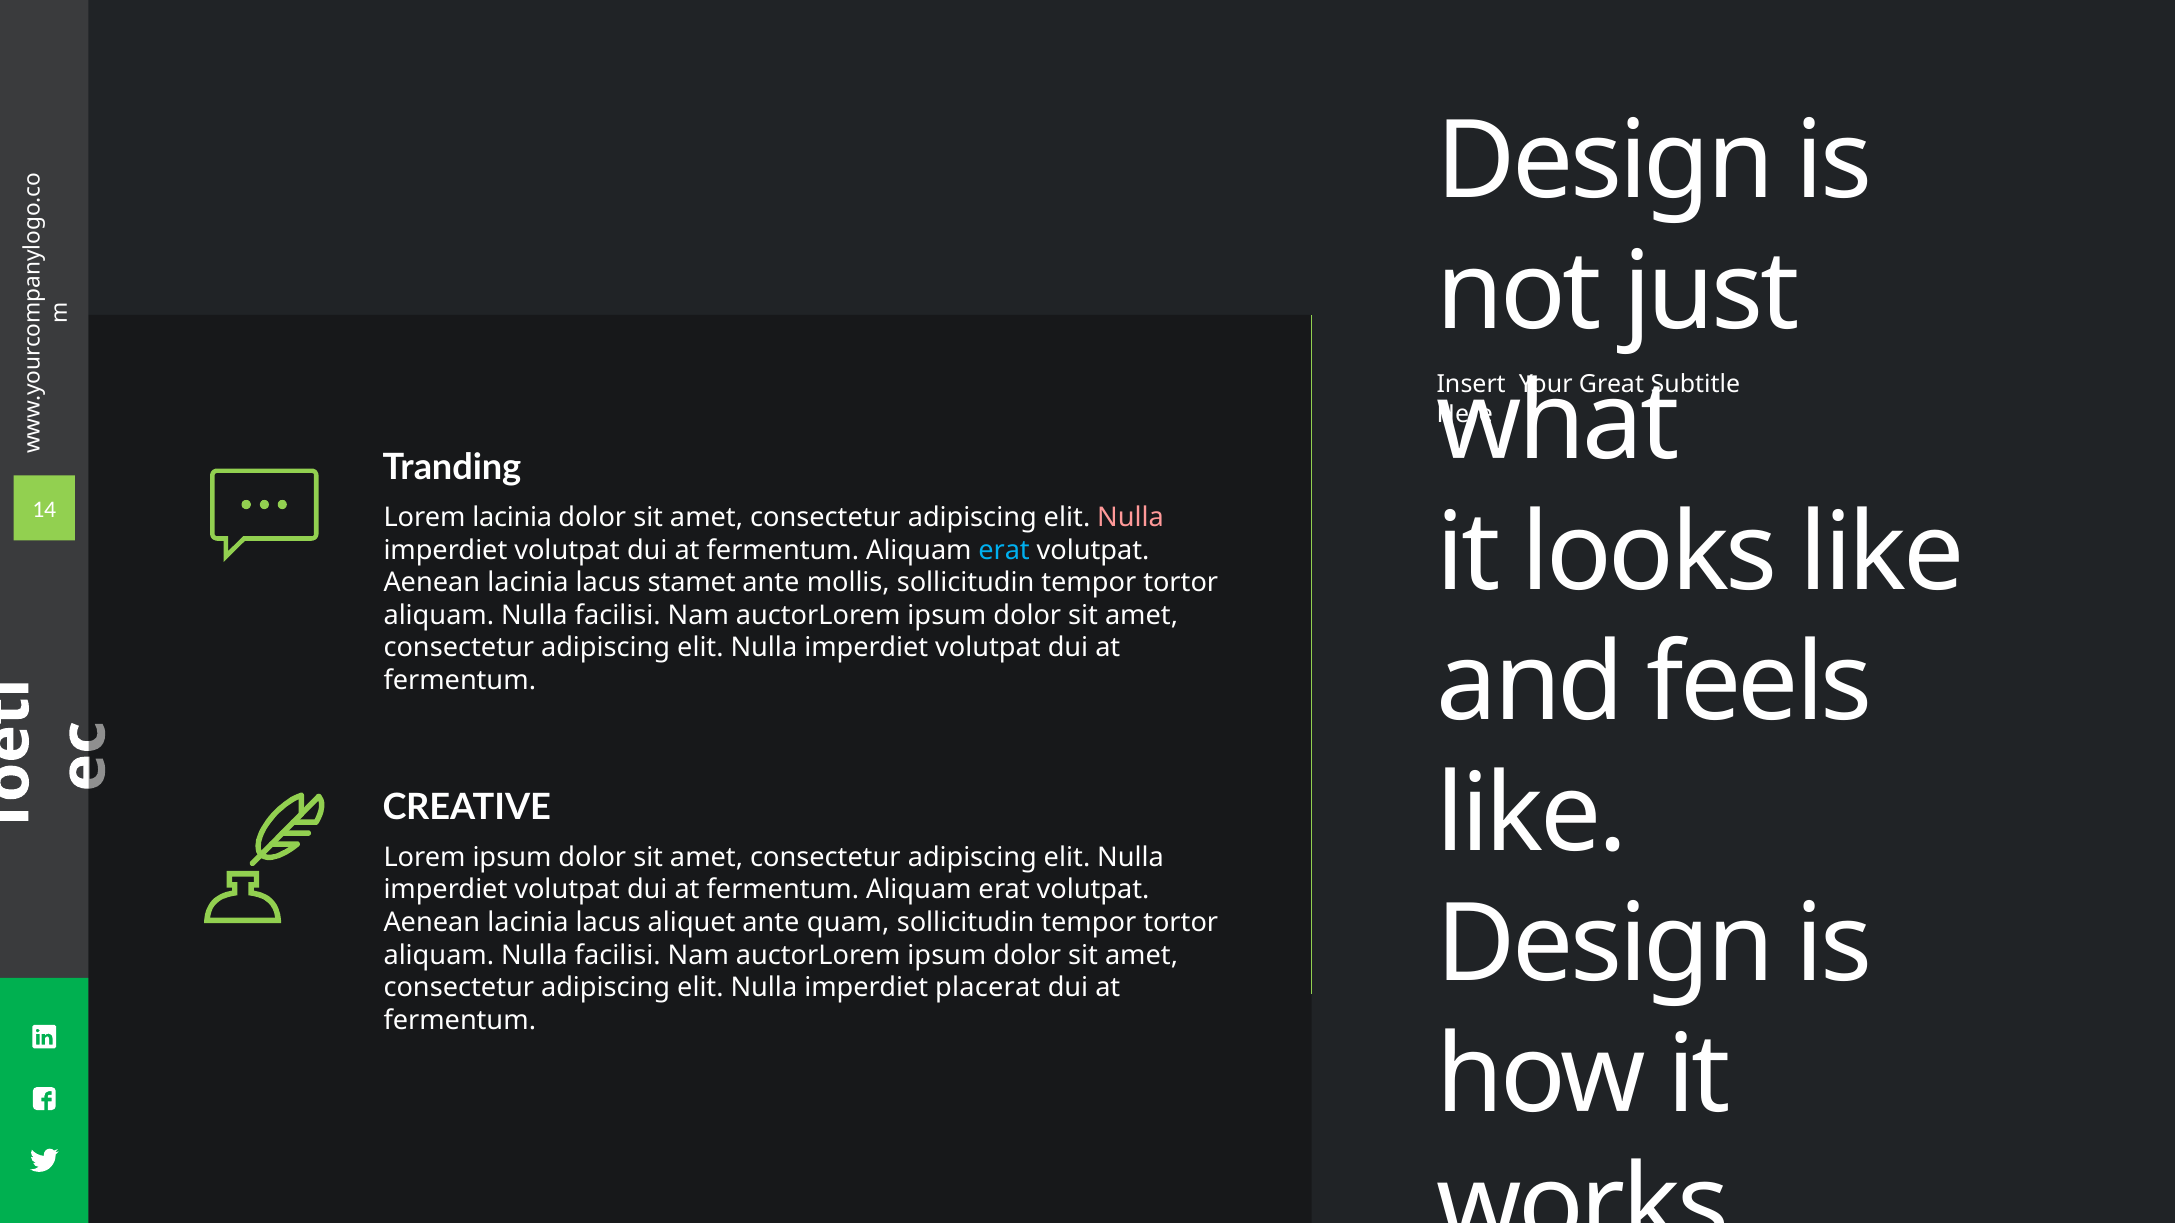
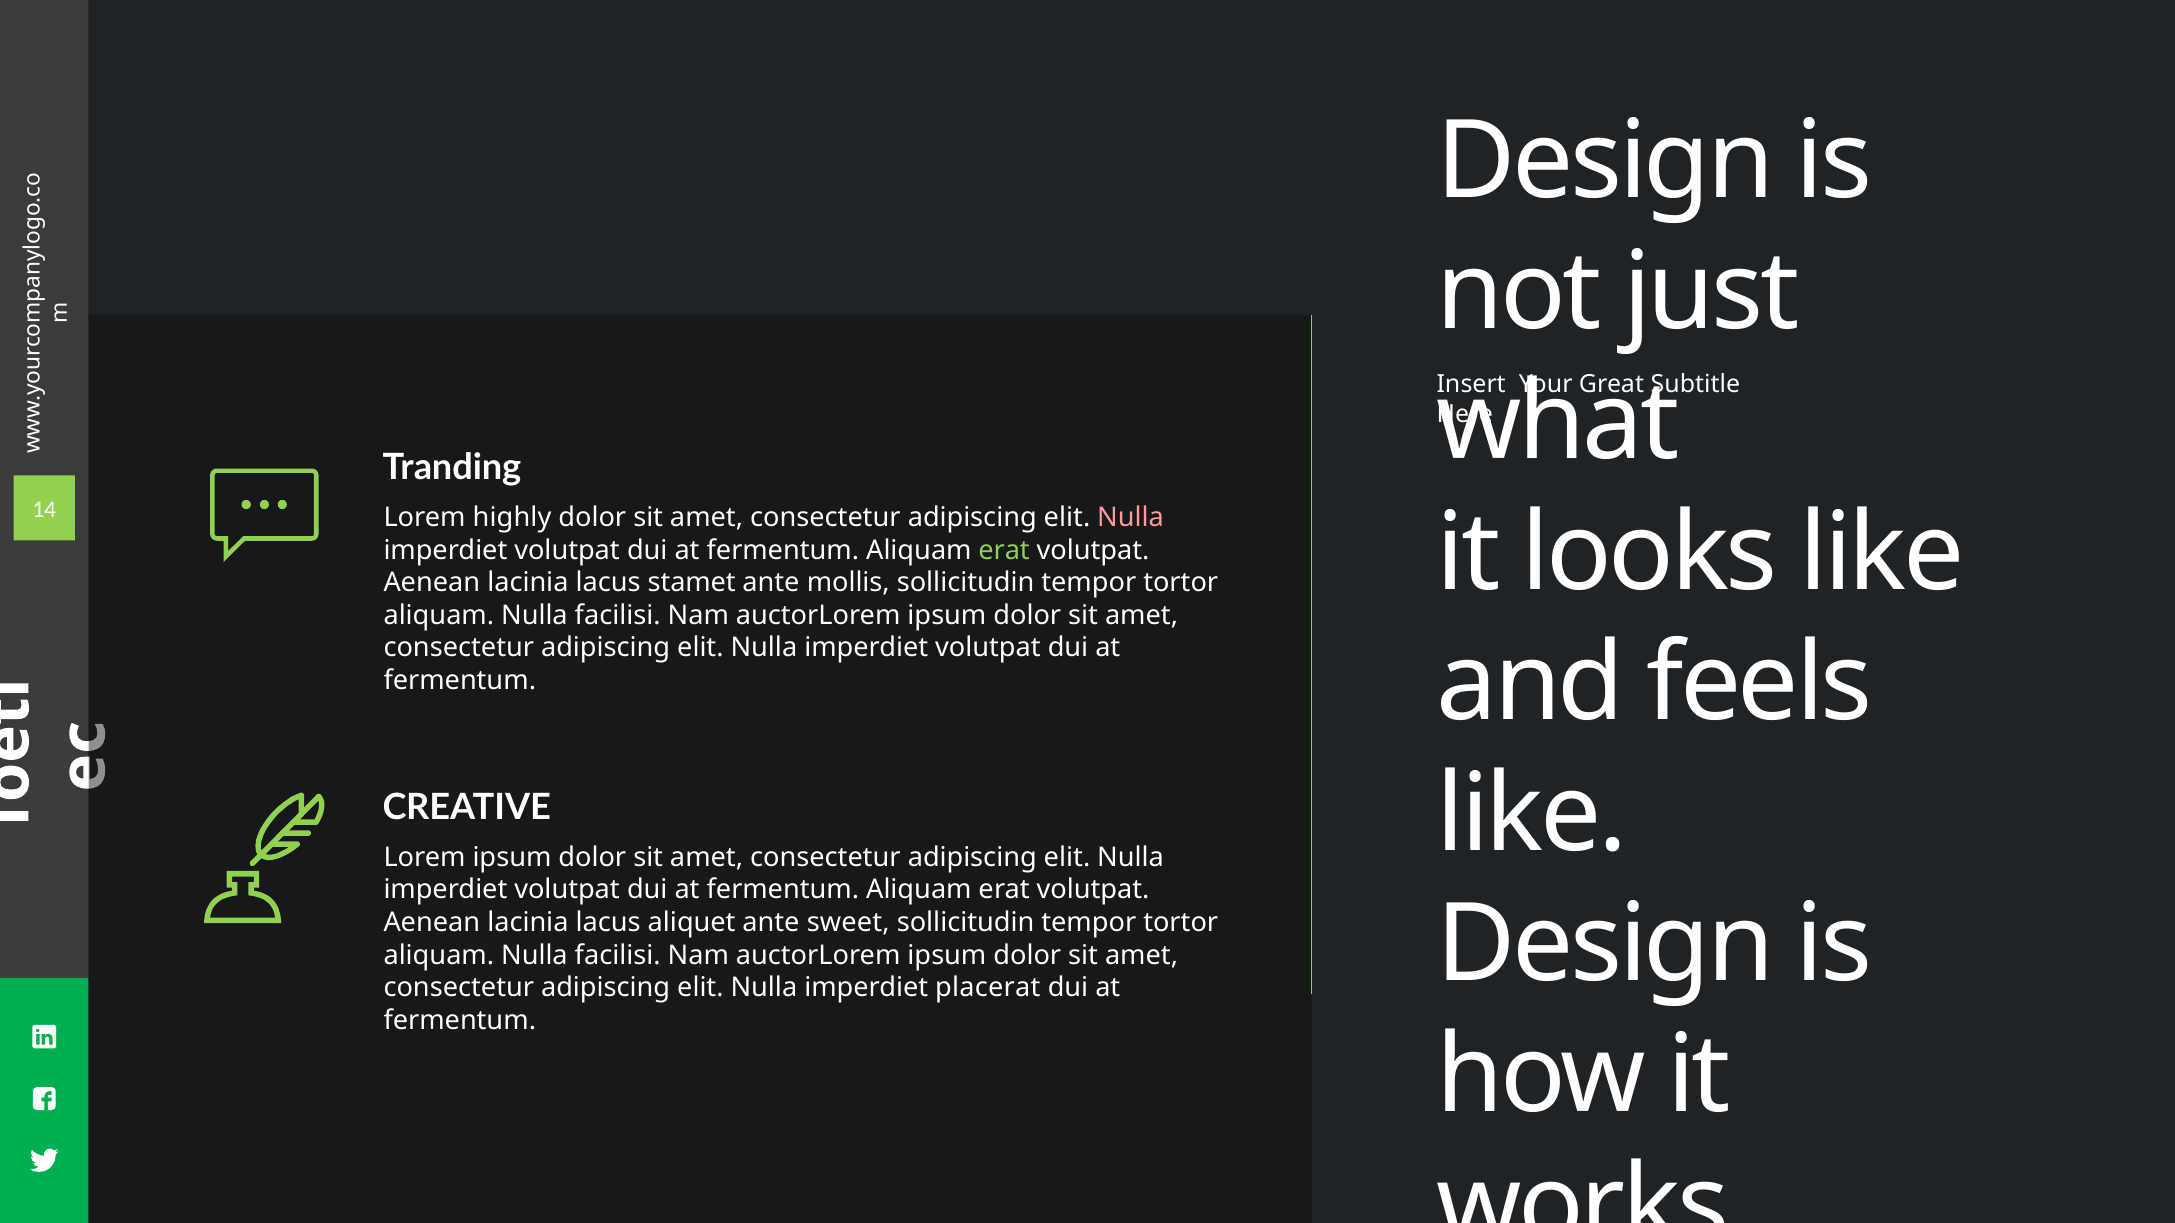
Lorem lacinia: lacinia -> highly
erat at (1004, 550) colour: light blue -> light green
quam: quam -> sweet
